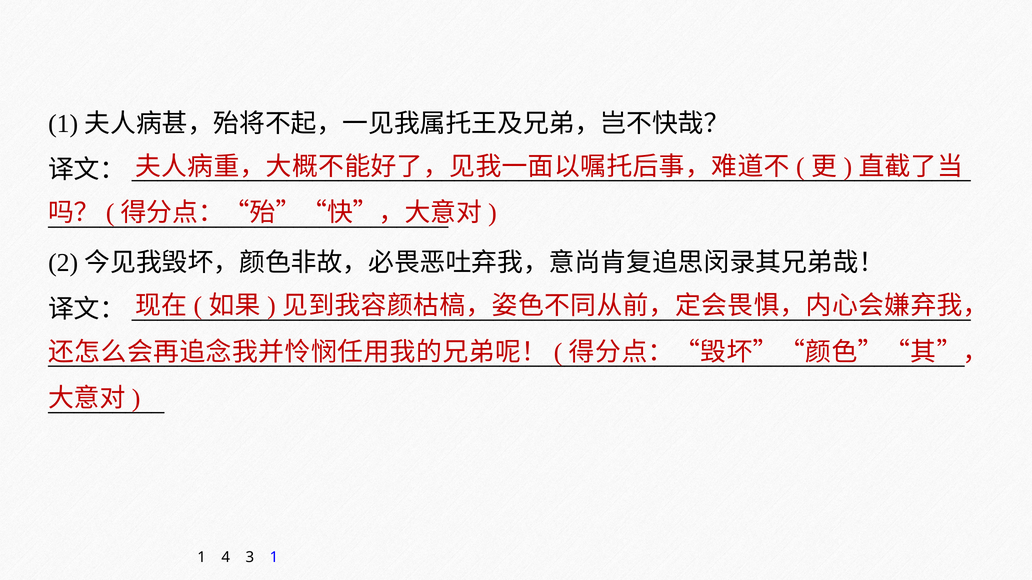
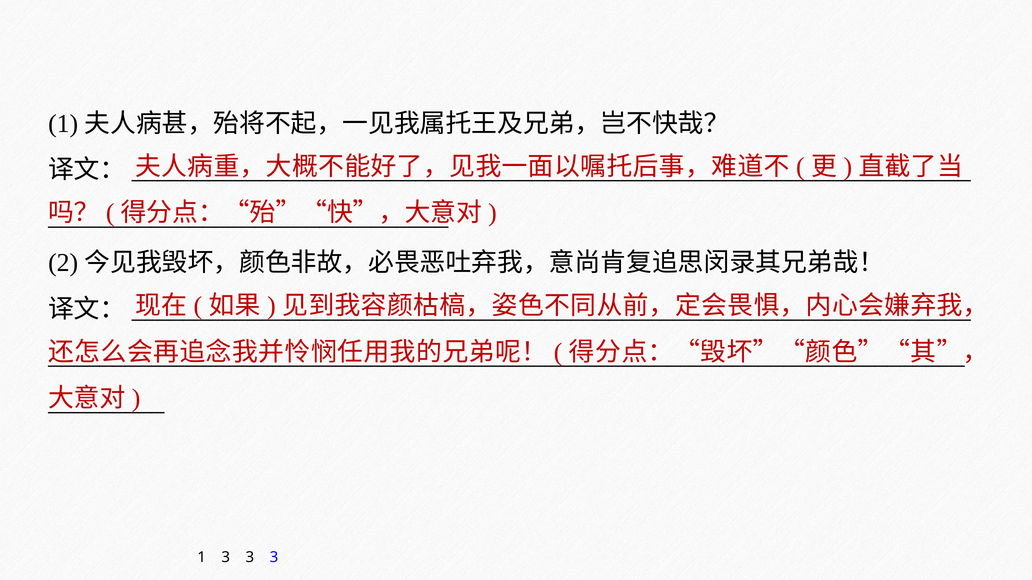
1 4: 4 -> 3
1 at (274, 558): 1 -> 3
